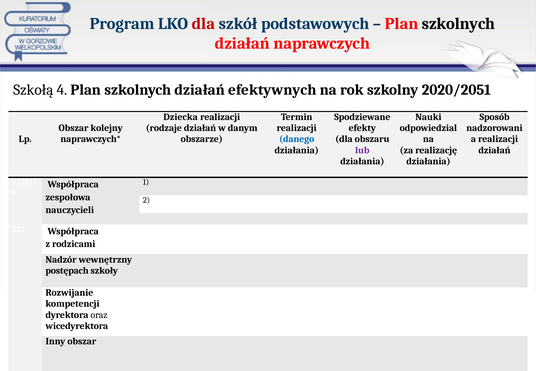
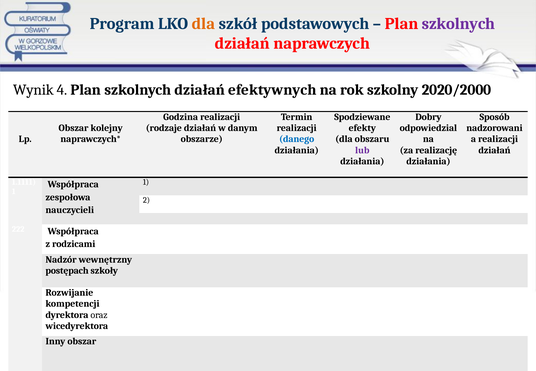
dla at (204, 24) colour: red -> orange
szkolnych at (459, 24) colour: black -> purple
Szkołą: Szkołą -> Wynik
2020/2051: 2020/2051 -> 2020/2000
Dziecka: Dziecka -> Godzina
Nauki: Nauki -> Dobry
